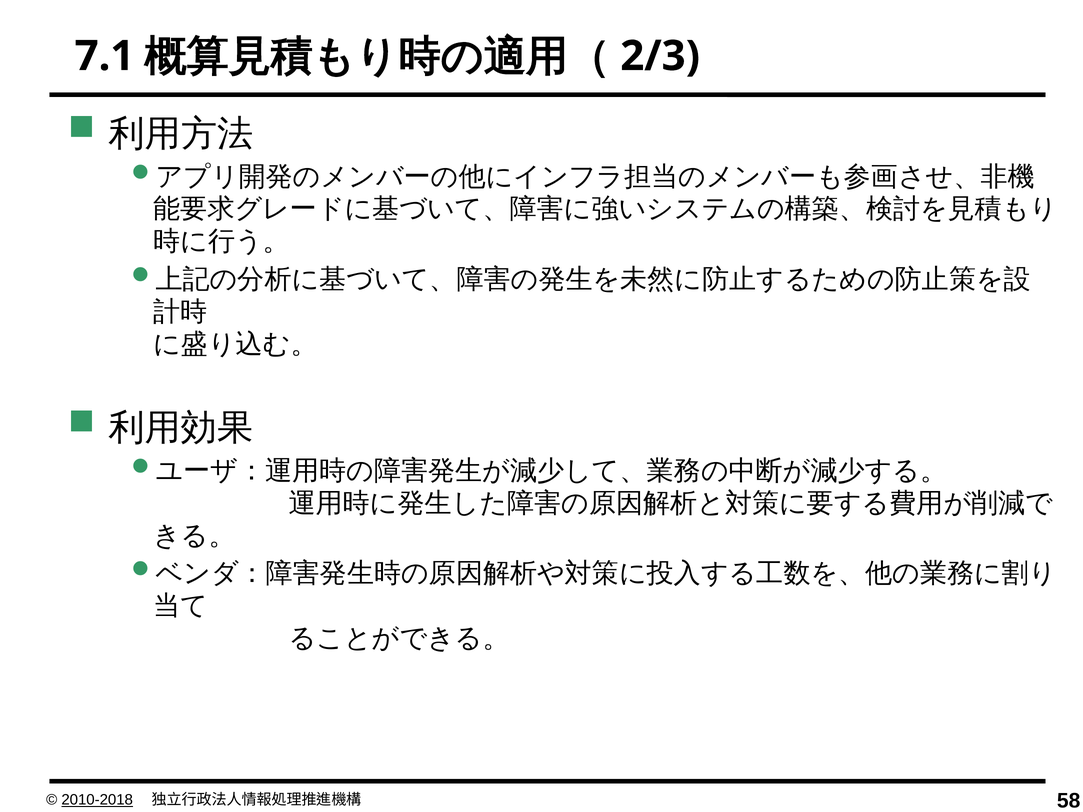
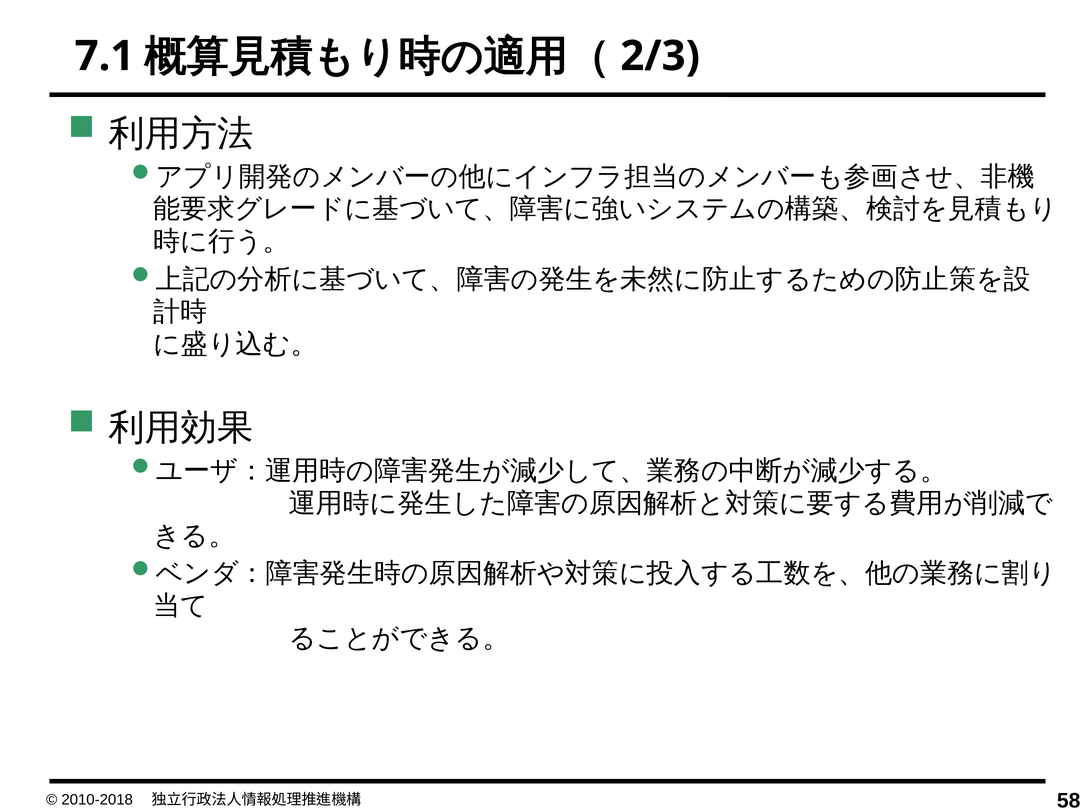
2010-2018 underline: present -> none
